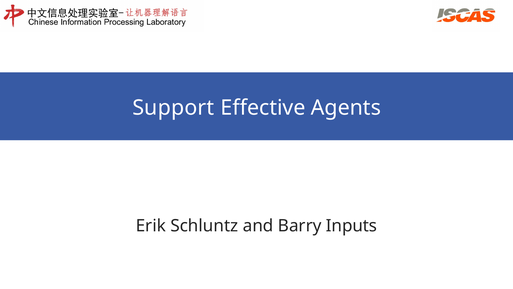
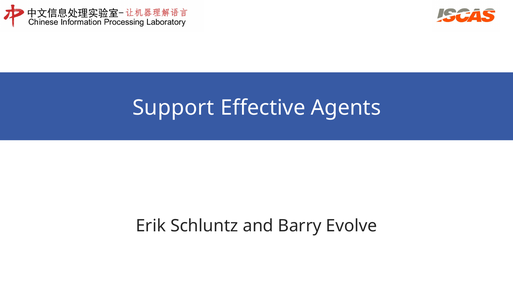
Inputs: Inputs -> Evolve
